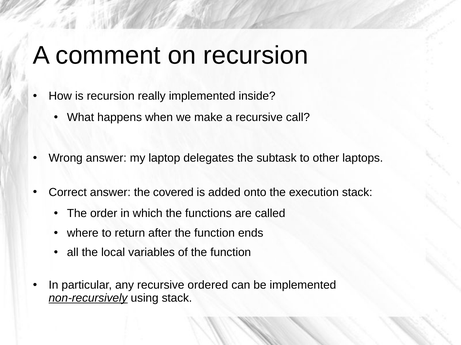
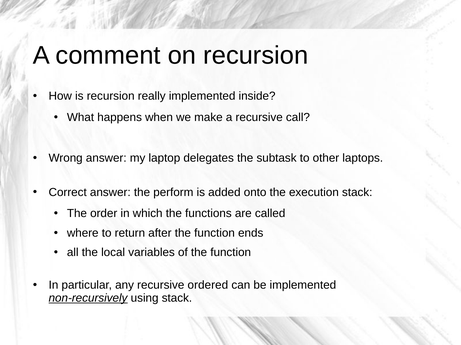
covered: covered -> perform
